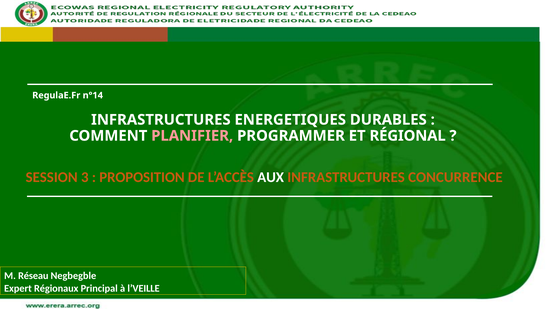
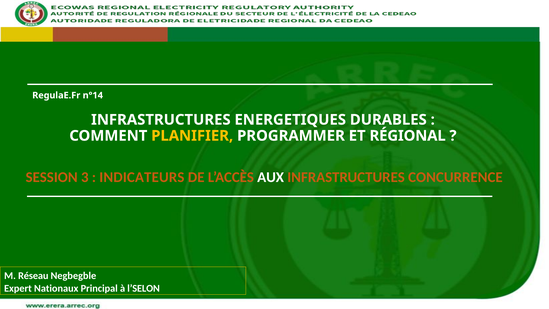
PLANIFIER colour: pink -> yellow
PROPOSITION: PROPOSITION -> INDICATEURS
Régionaux: Régionaux -> Nationaux
l’VEILLE: l’VEILLE -> l’SELON
